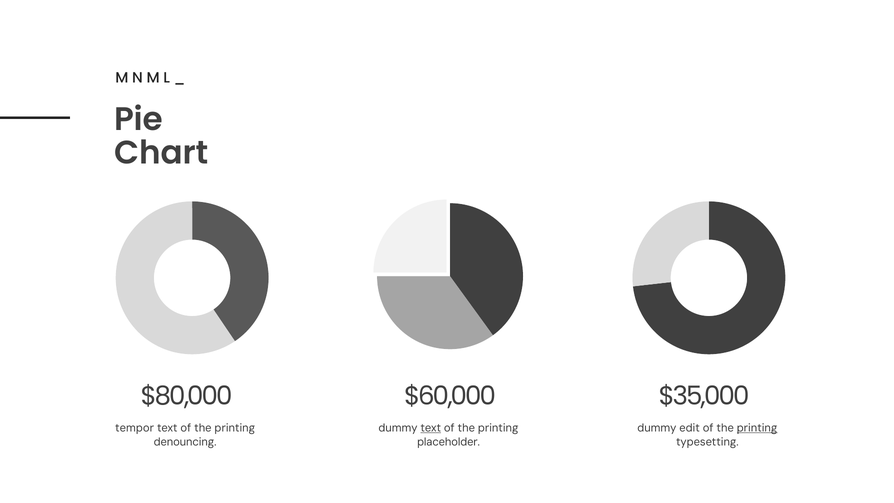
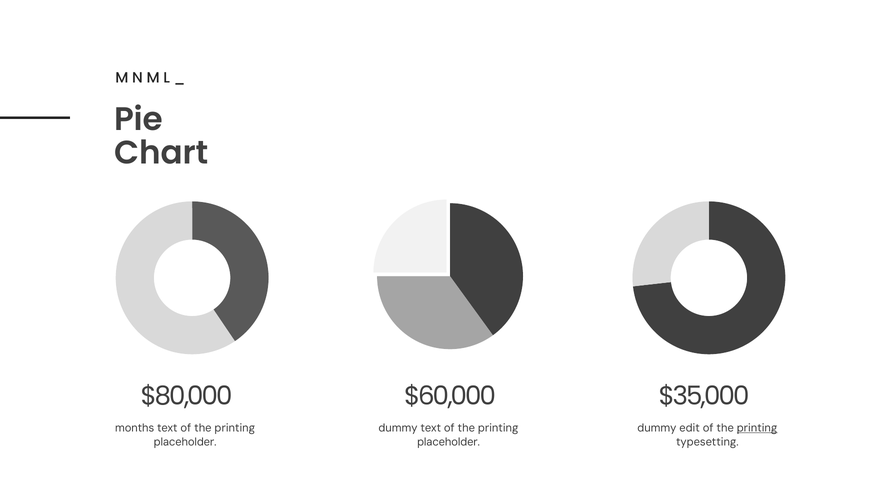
tempor: tempor -> months
text at (431, 428) underline: present -> none
denouncing at (185, 442): denouncing -> placeholder
